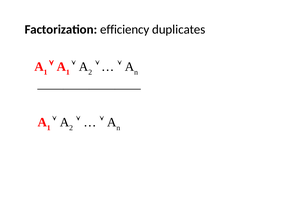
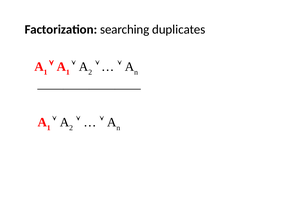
efficiency: efficiency -> searching
